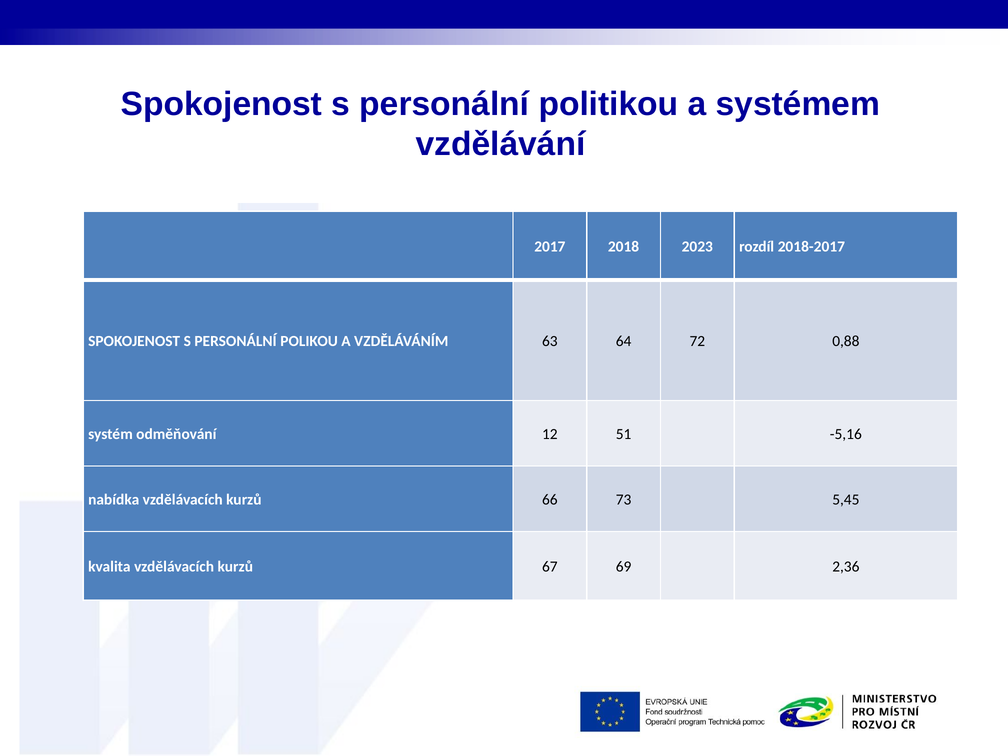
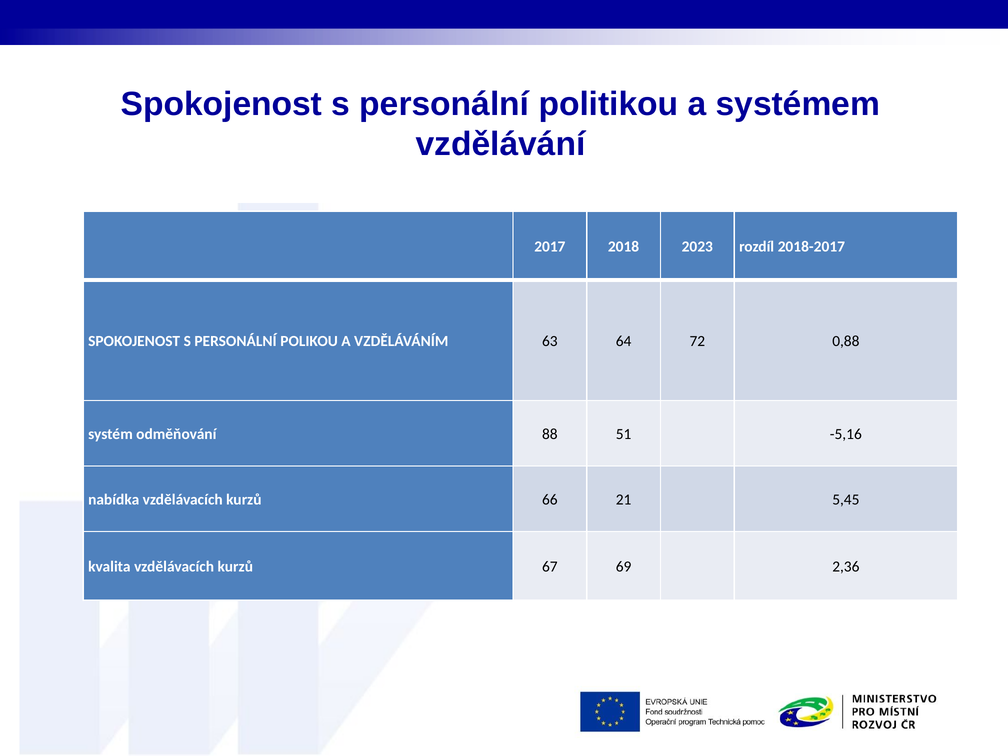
12: 12 -> 88
73: 73 -> 21
